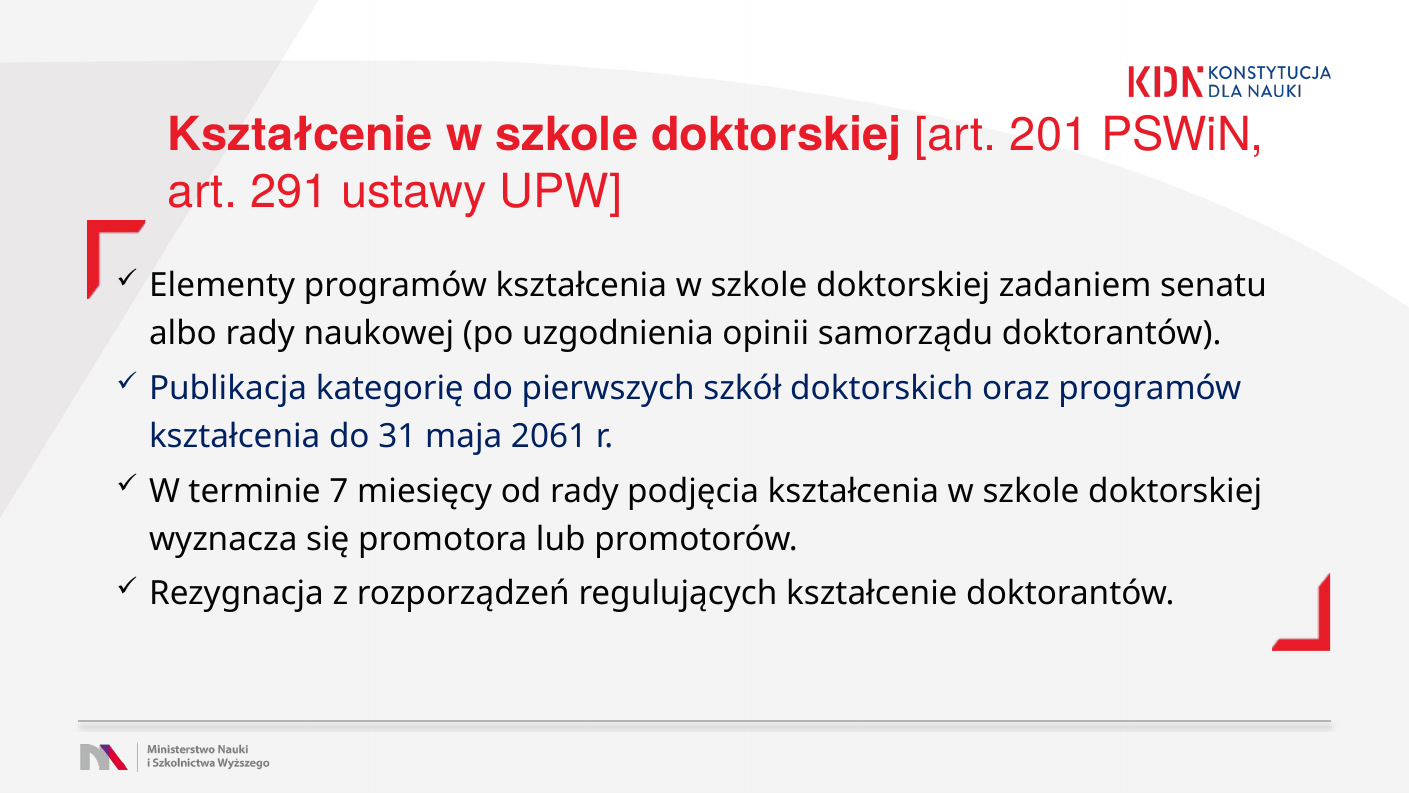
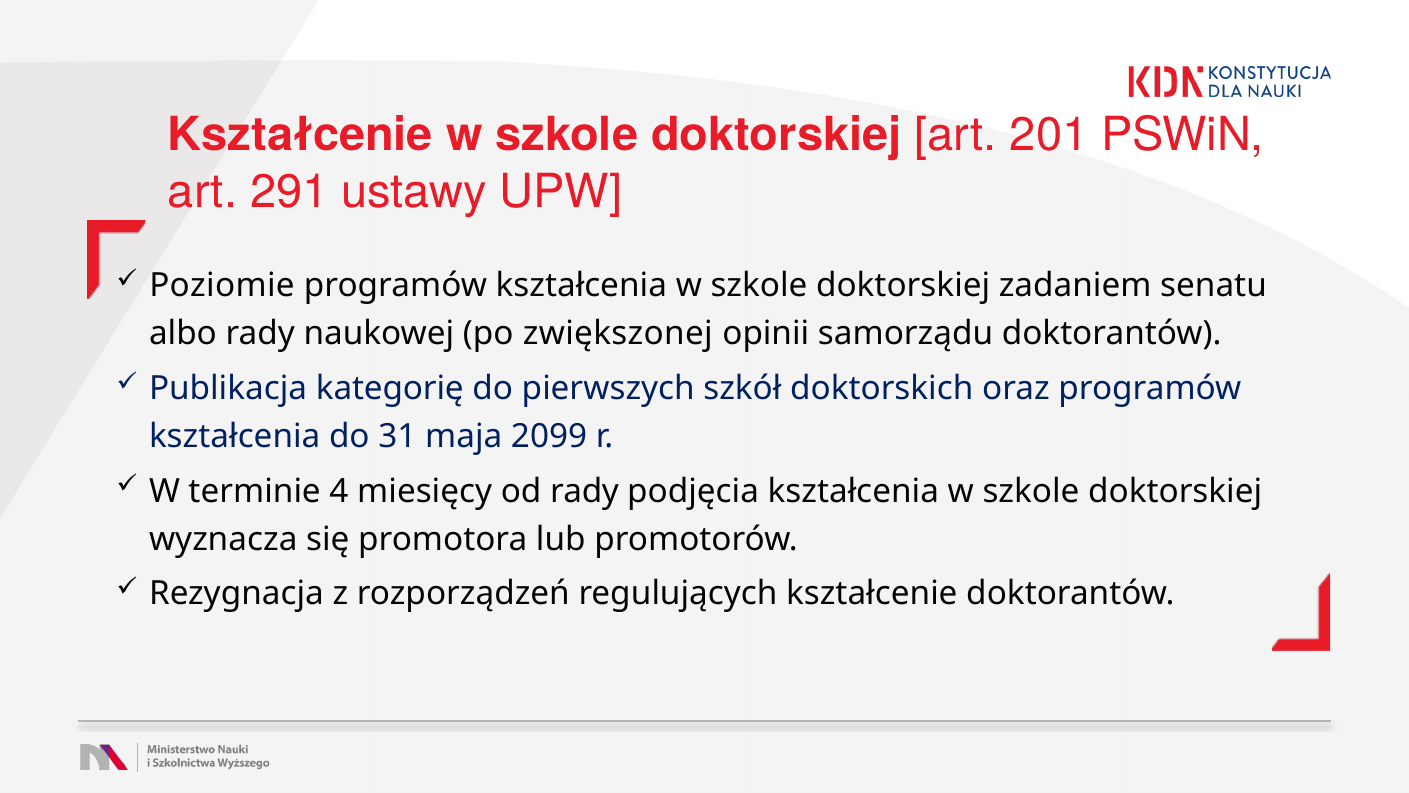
Elementy: Elementy -> Poziomie
uzgodnienia: uzgodnienia -> zwiększonej
2061: 2061 -> 2099
7: 7 -> 4
